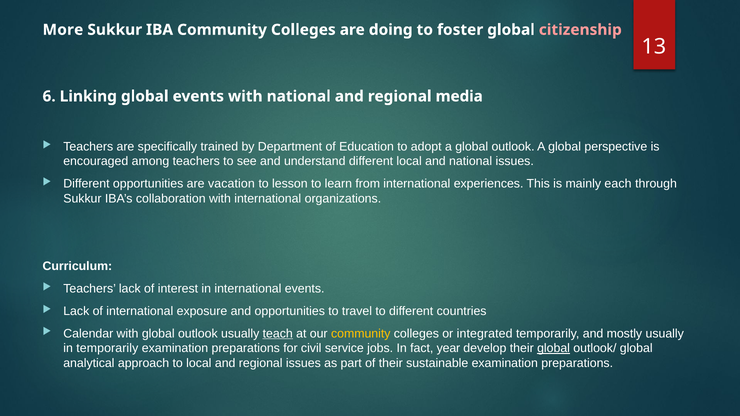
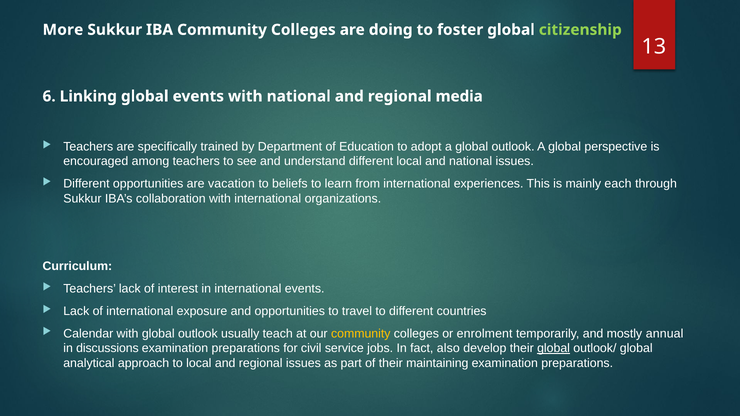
citizenship colour: pink -> light green
lesson: lesson -> beliefs
teach underline: present -> none
integrated: integrated -> enrolment
mostly usually: usually -> annual
in temporarily: temporarily -> discussions
year: year -> also
sustainable: sustainable -> maintaining
